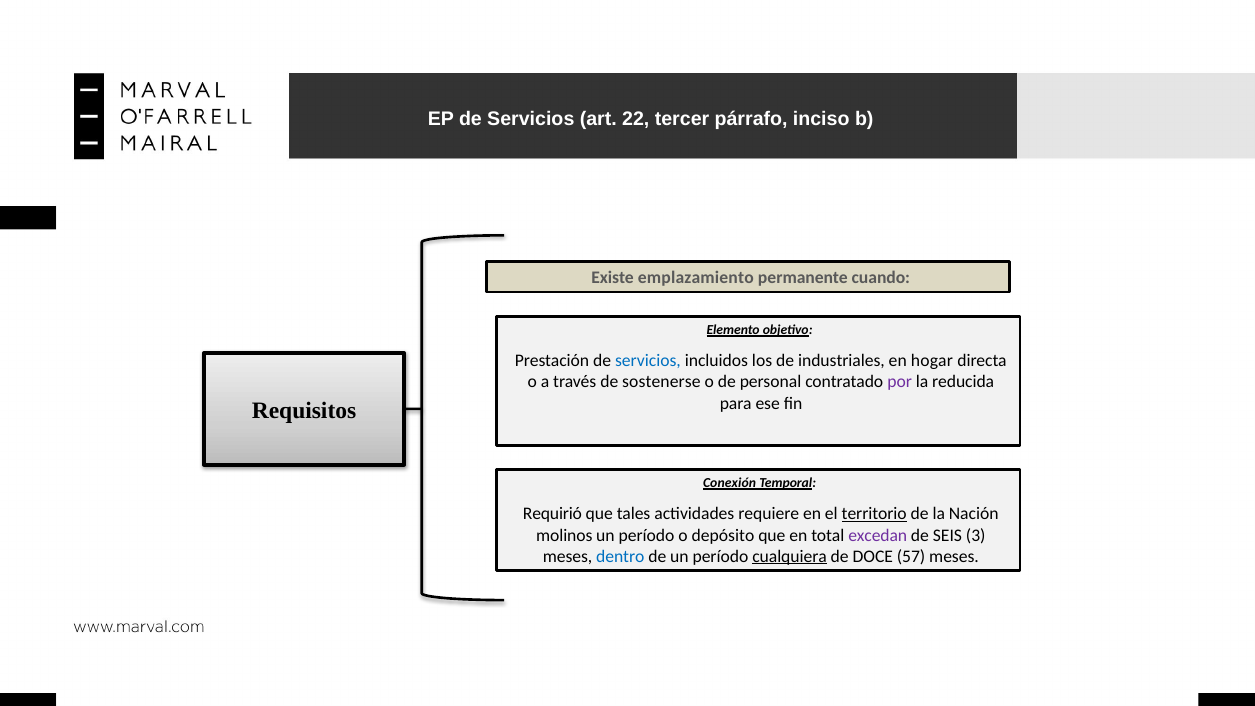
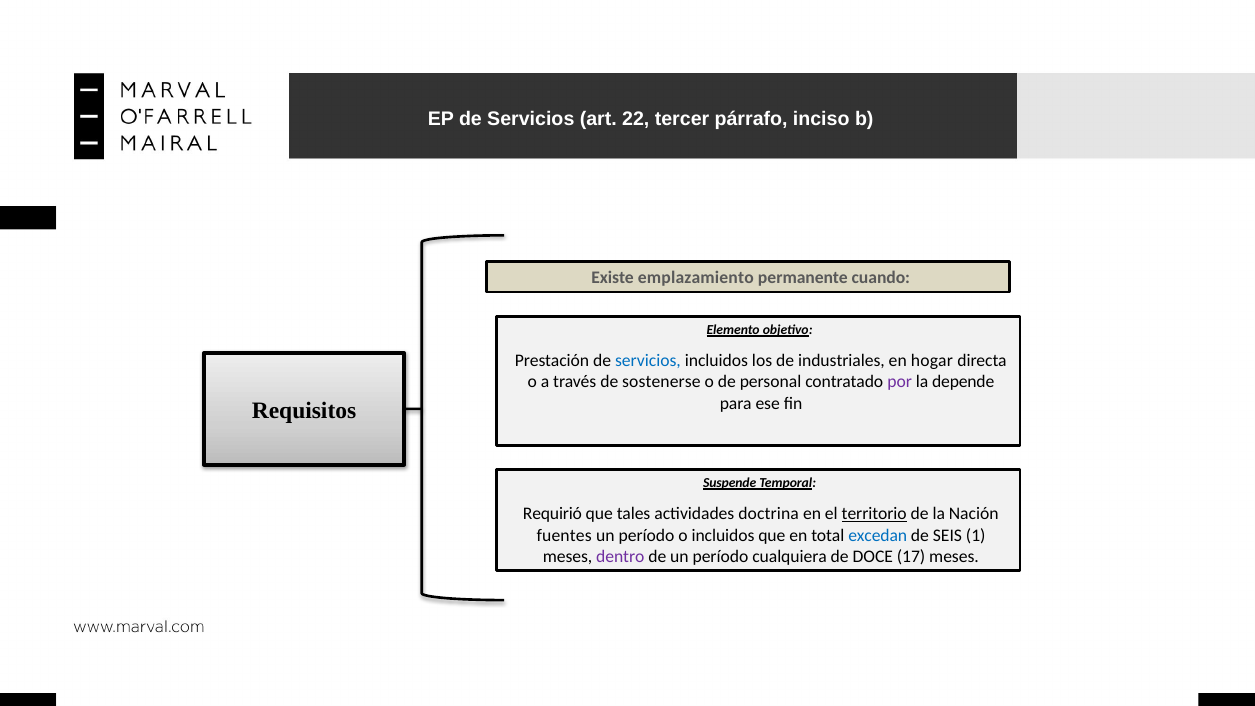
reducida: reducida -> depende
Conexión: Conexión -> Suspende
requiere: requiere -> doctrina
molinos: molinos -> fuentes
o depósito: depósito -> incluidos
excedan colour: purple -> blue
3: 3 -> 1
dentro colour: blue -> purple
cualquiera underline: present -> none
57: 57 -> 17
